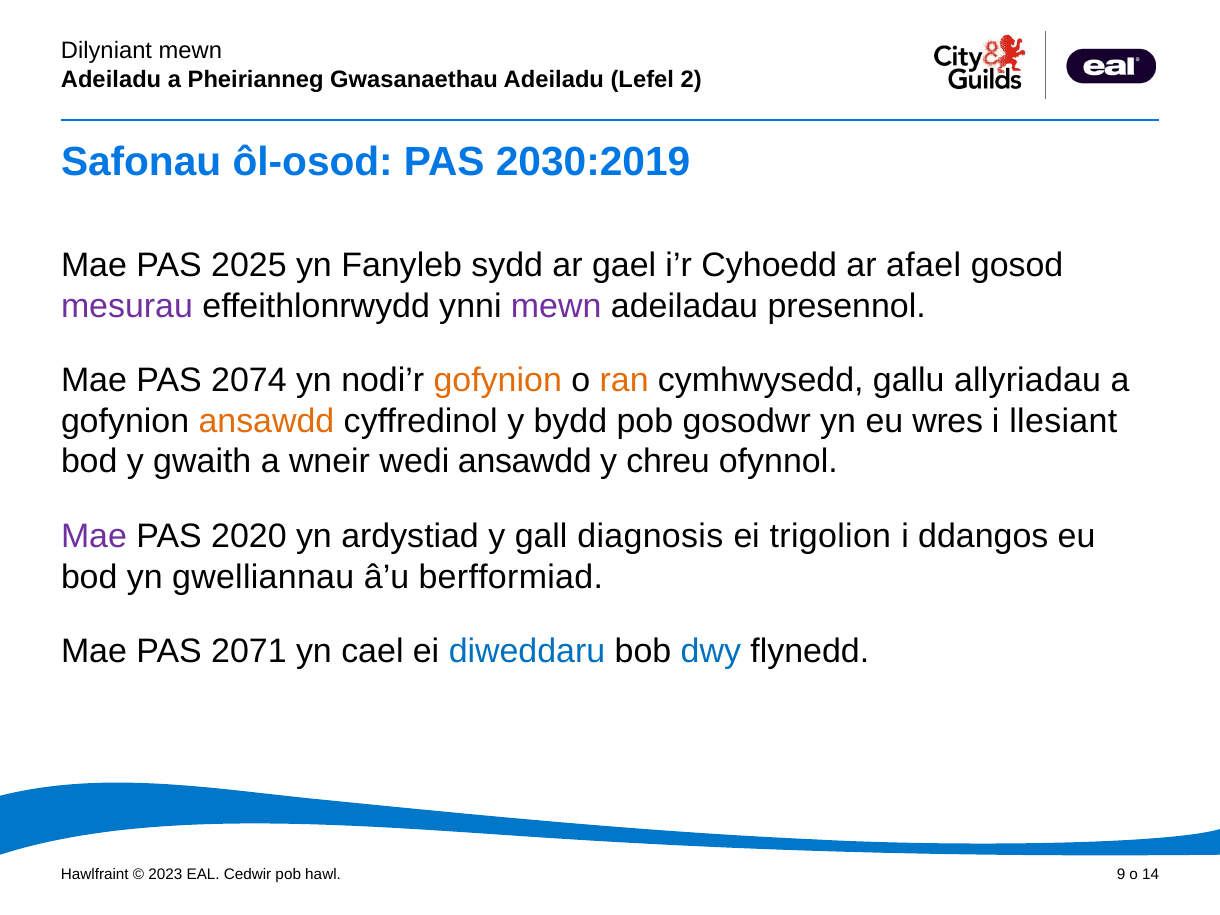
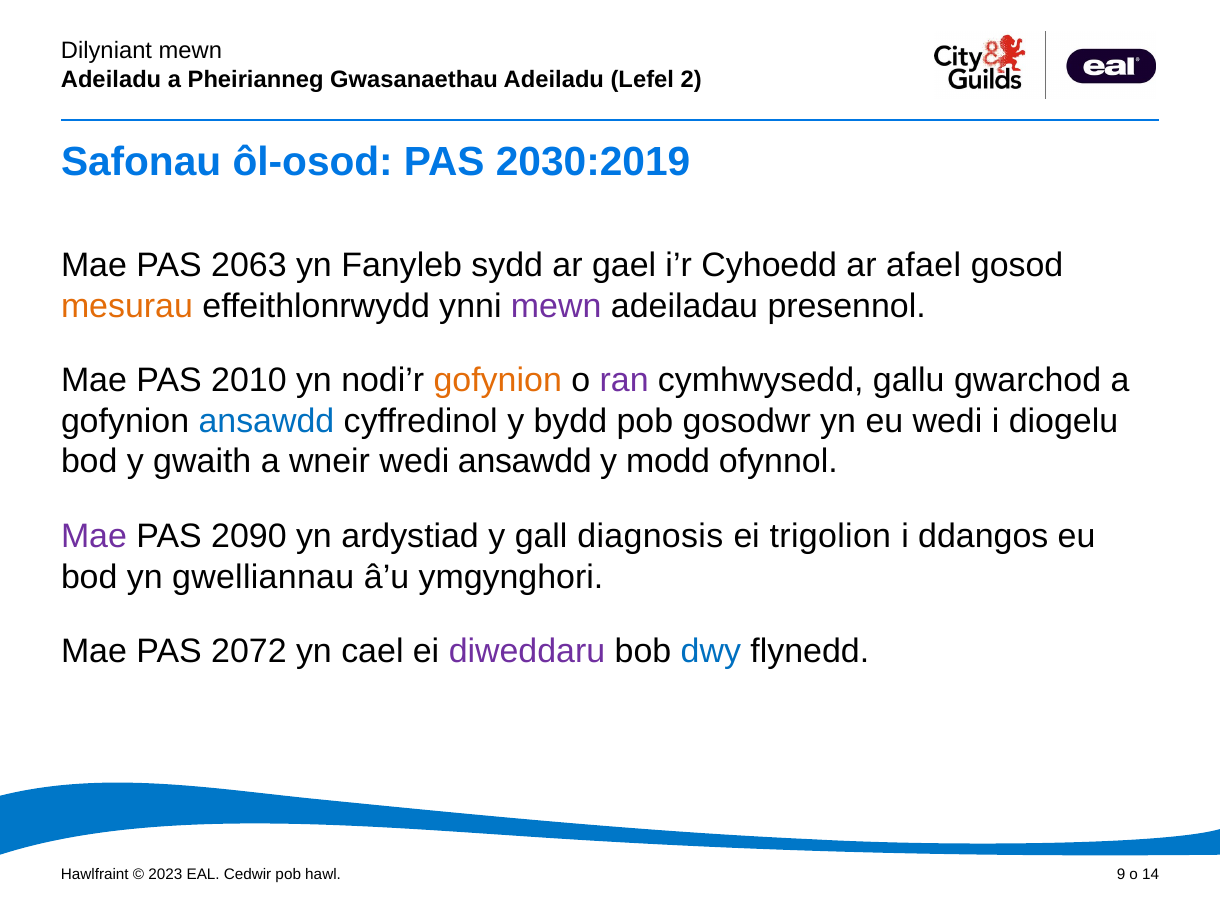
2025: 2025 -> 2063
mesurau colour: purple -> orange
2074: 2074 -> 2010
ran colour: orange -> purple
allyriadau: allyriadau -> gwarchod
ansawdd at (266, 421) colour: orange -> blue
eu wres: wres -> wedi
llesiant: llesiant -> diogelu
chreu: chreu -> modd
2020: 2020 -> 2090
berfformiad: berfformiad -> ymgynghori
2071: 2071 -> 2072
diweddaru colour: blue -> purple
